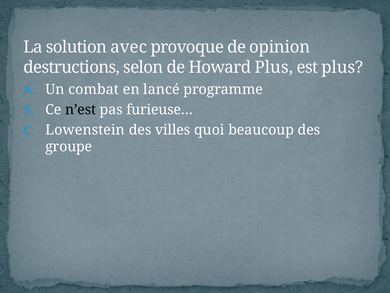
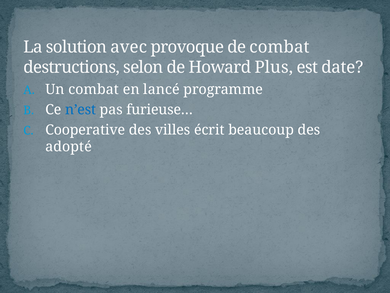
de opinion: opinion -> combat
est plus: plus -> date
n’est colour: black -> blue
Lowenstein: Lowenstein -> Cooperative
quoi: quoi -> écrit
groupe: groupe -> adopté
